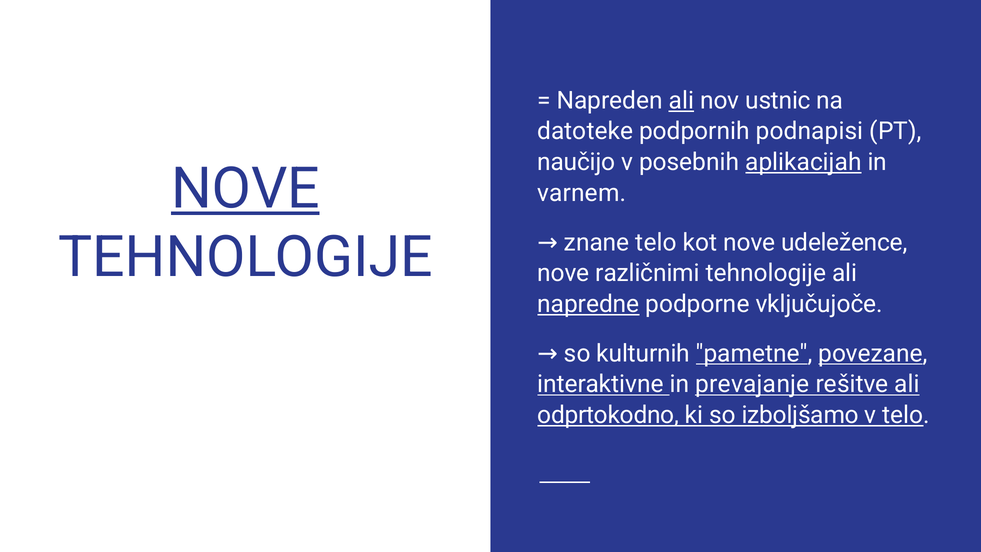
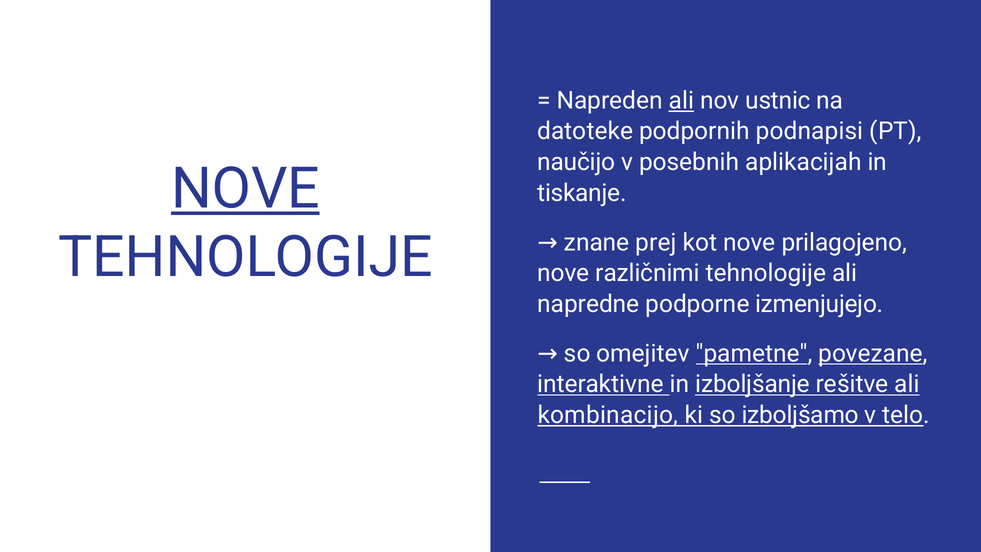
aplikacijah underline: present -> none
varnem: varnem -> tiskanje
telo at (656, 242): telo -> prej
udeležence: udeležence -> prilagojeno
napredne underline: present -> none
vključujoče: vključujoče -> izmenjujejo
kulturnih: kulturnih -> omejitev
prevajanje: prevajanje -> izboljšanje
odprtokodno: odprtokodno -> kombinacijo
